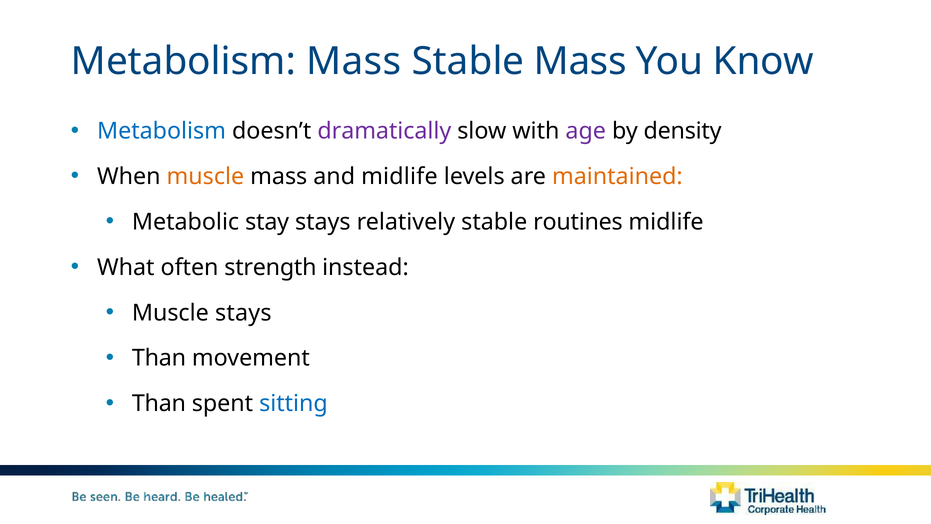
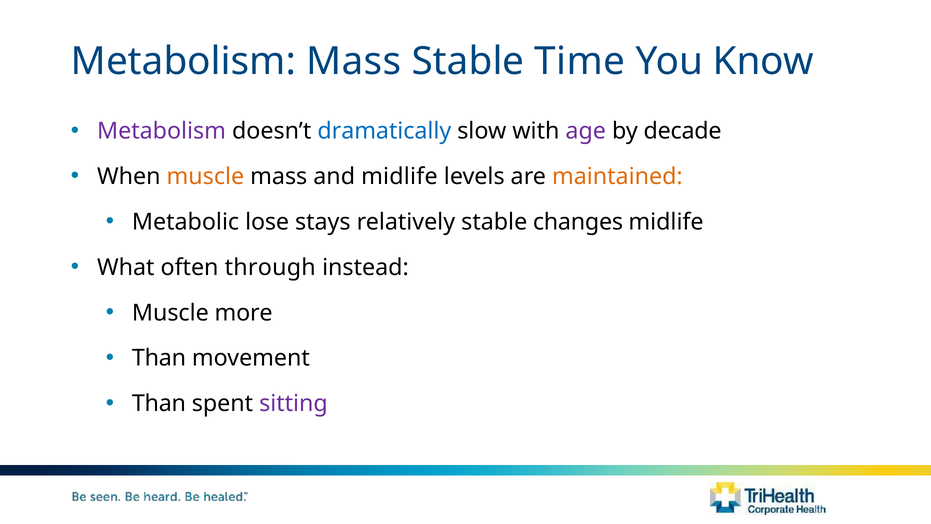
Stable Mass: Mass -> Time
Metabolism at (162, 131) colour: blue -> purple
dramatically colour: purple -> blue
density: density -> decade
stay: stay -> lose
routines: routines -> changes
strength: strength -> through
Muscle stays: stays -> more
sitting colour: blue -> purple
